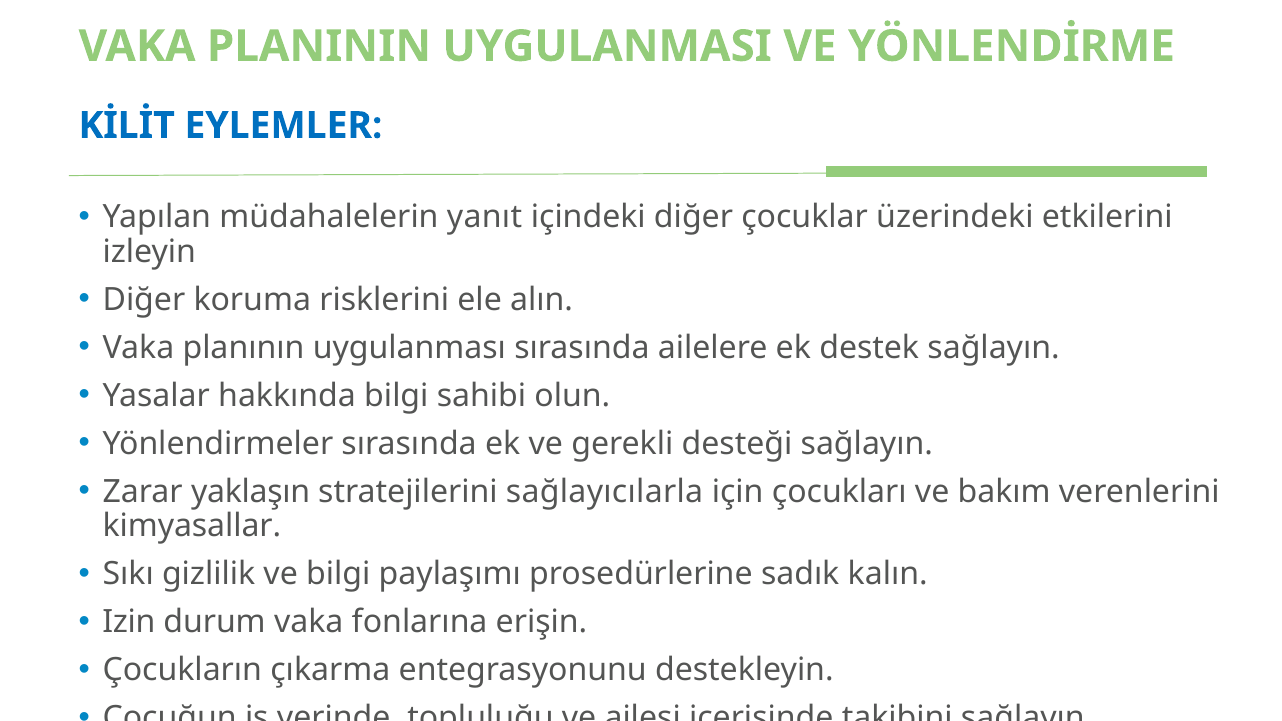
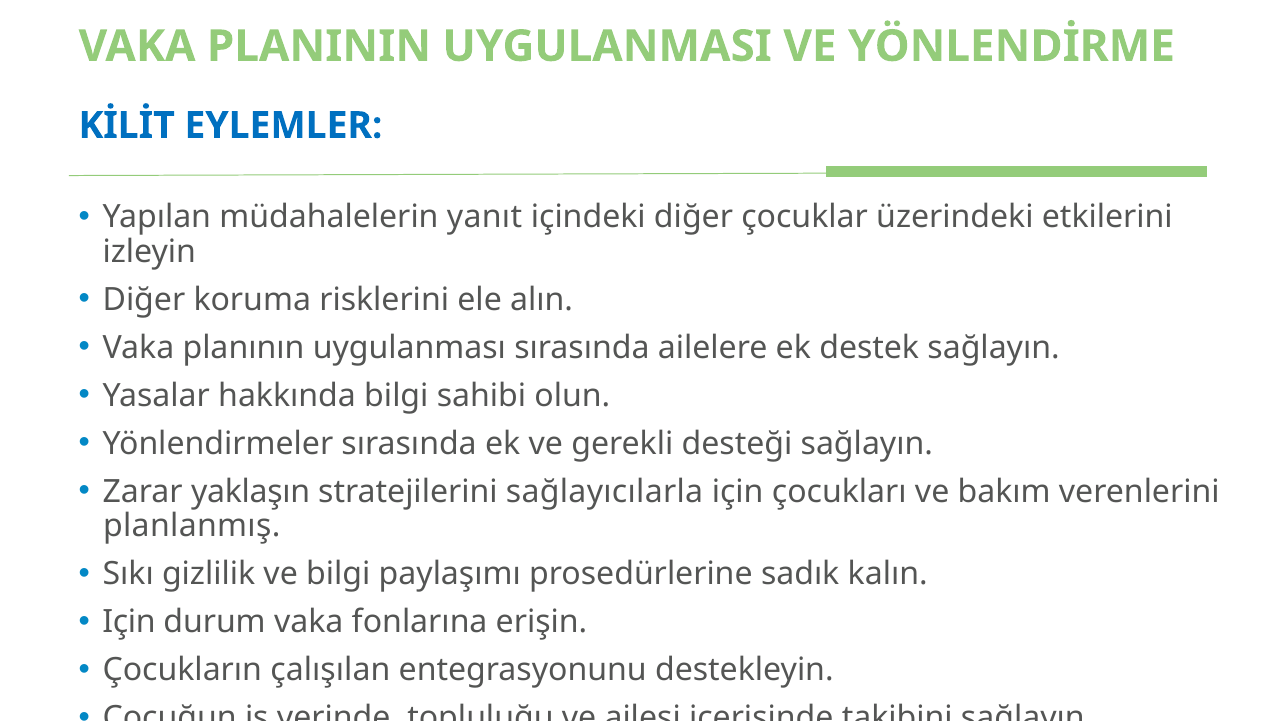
kimyasallar: kimyasallar -> planlanmış
Izin at (129, 622): Izin -> Için
çıkarma: çıkarma -> çalışılan
